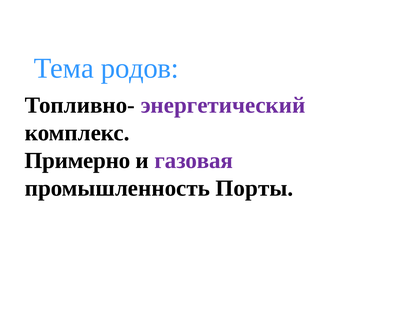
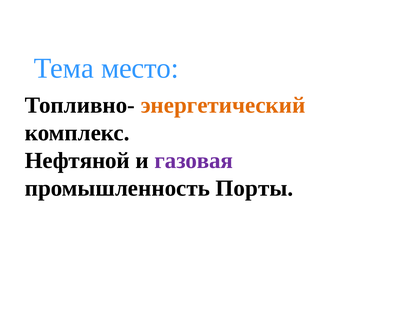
родов: родов -> место
энергетический colour: purple -> orange
Примерно: Примерно -> Нефтяной
